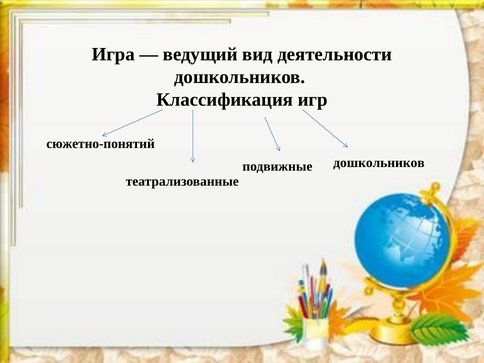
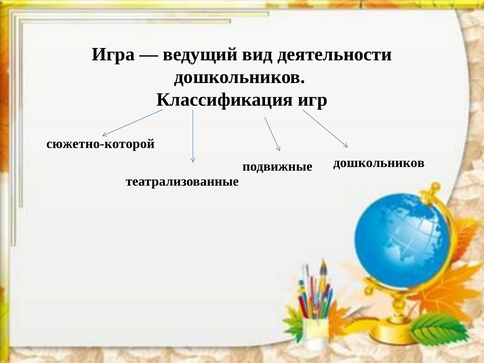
сюжетно-понятий: сюжетно-понятий -> сюжетно-которой
